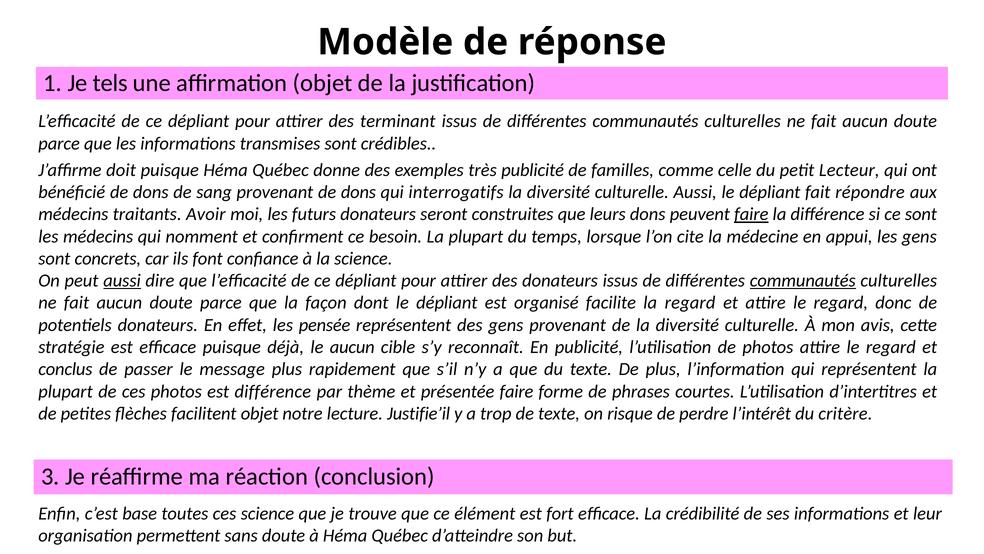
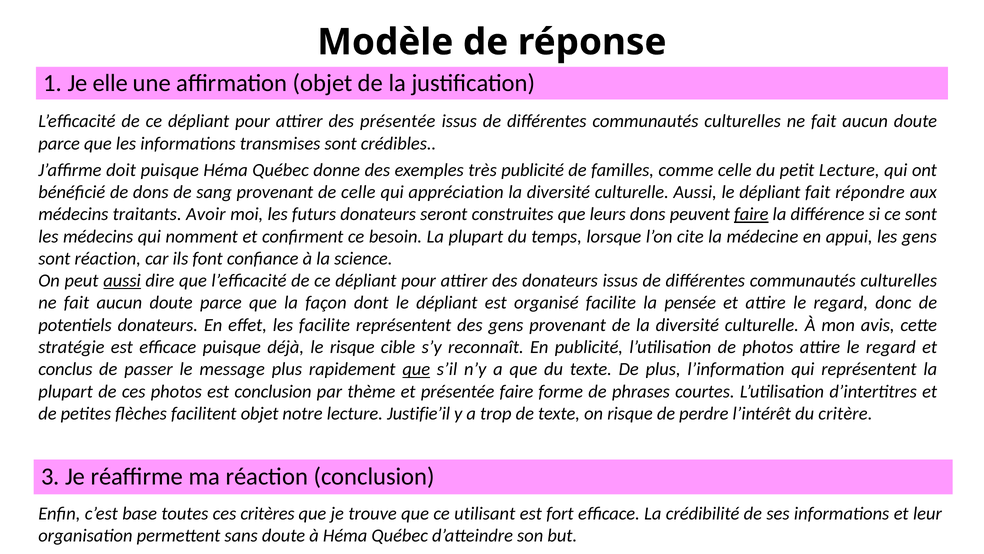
tels: tels -> elle
des terminant: terminant -> présentée
petit Lecteur: Lecteur -> Lecture
provenant de dons: dons -> celle
interrogatifs: interrogatifs -> appréciation
sont concrets: concrets -> réaction
communautés at (803, 280) underline: present -> none
la regard: regard -> pensée
les pensée: pensée -> facilite
le aucun: aucun -> risque
que at (416, 369) underline: none -> present
est différence: différence -> conclusion
ces science: science -> critères
élément: élément -> utilisant
